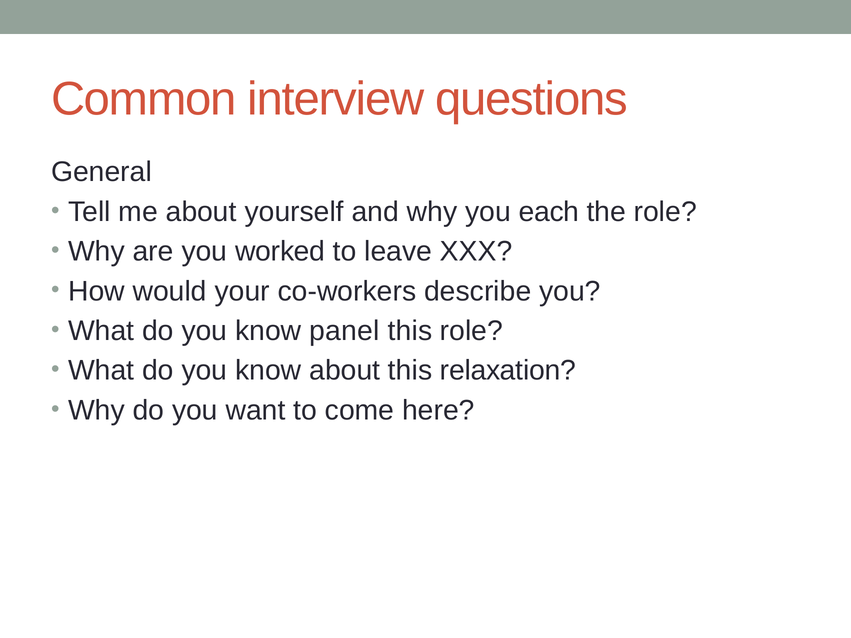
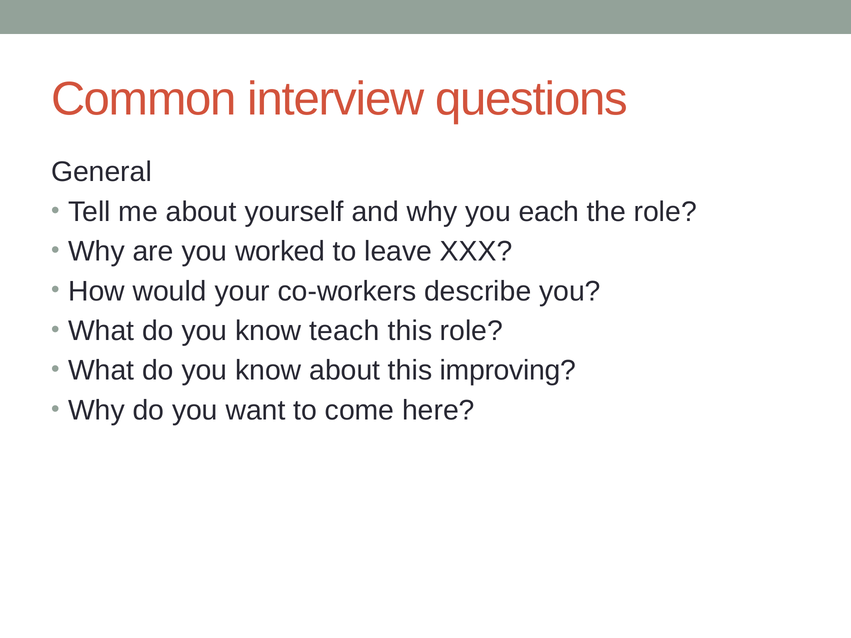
panel: panel -> teach
relaxation: relaxation -> improving
